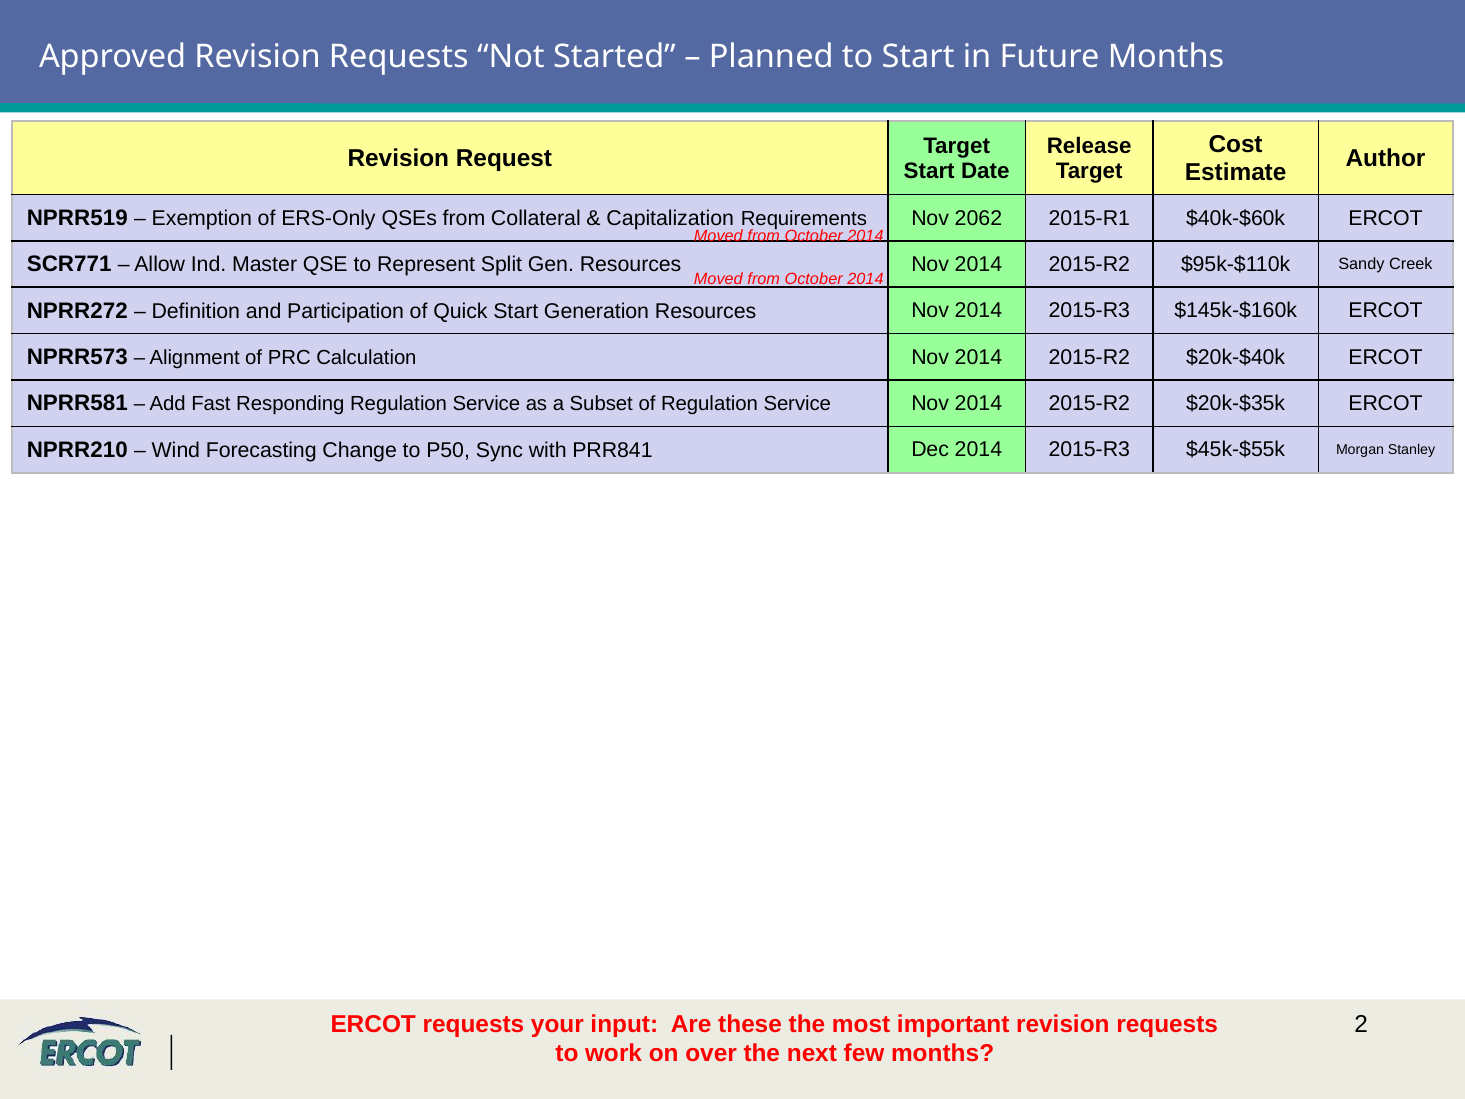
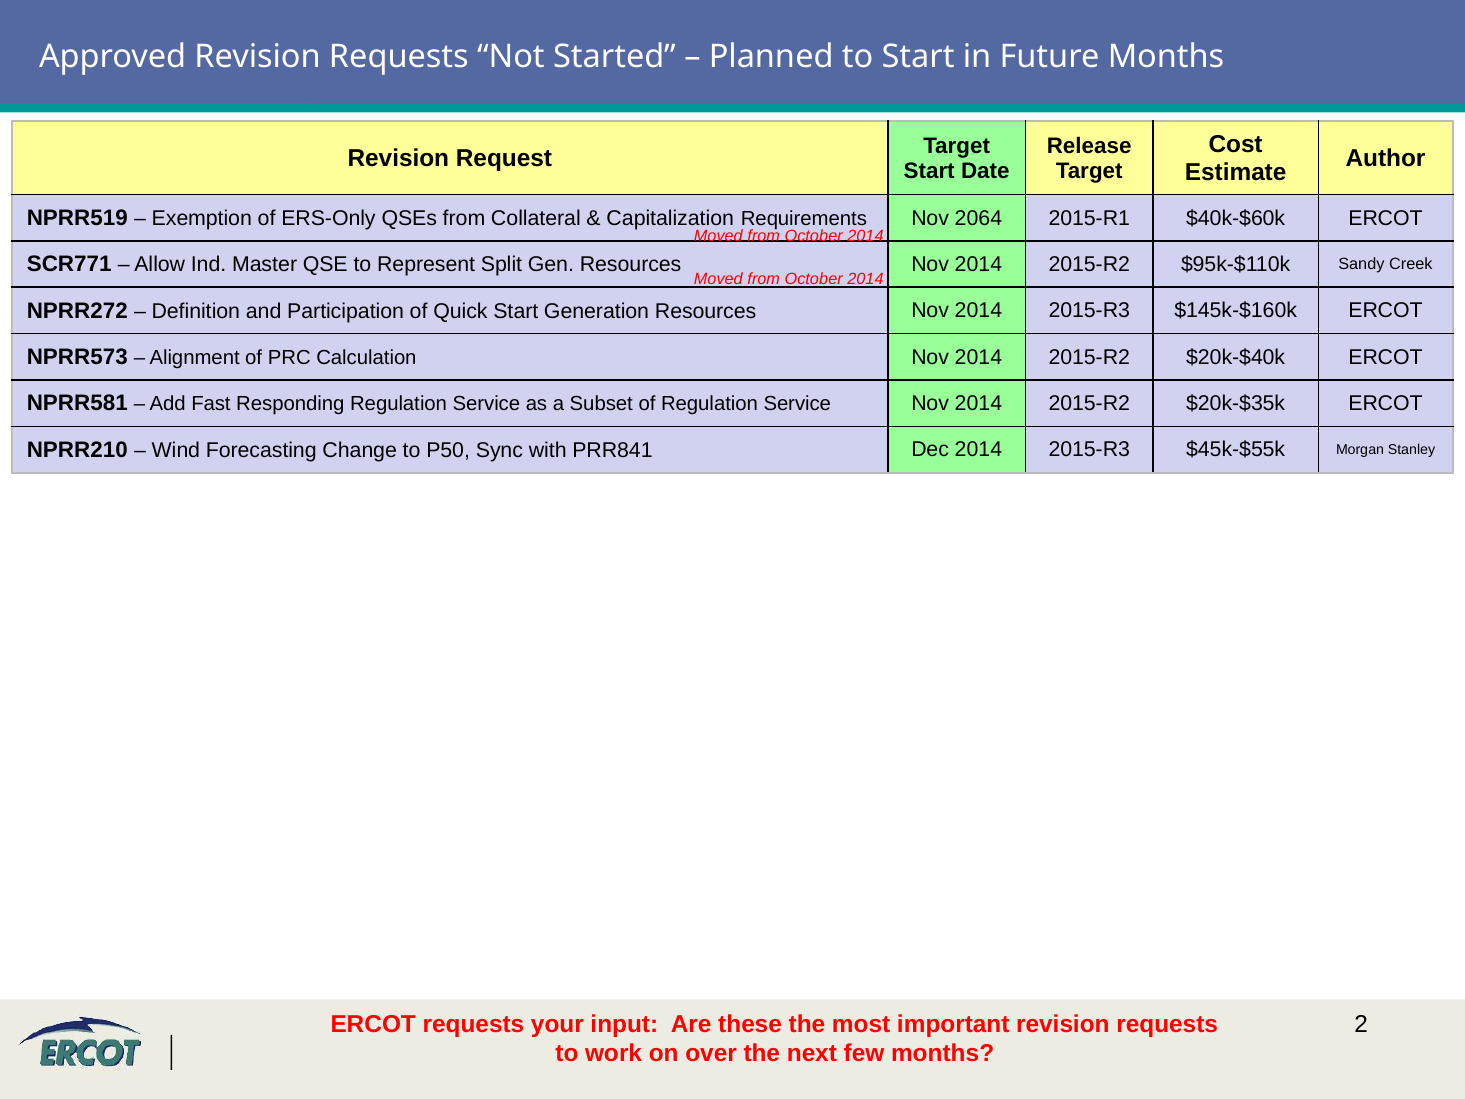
2062: 2062 -> 2064
